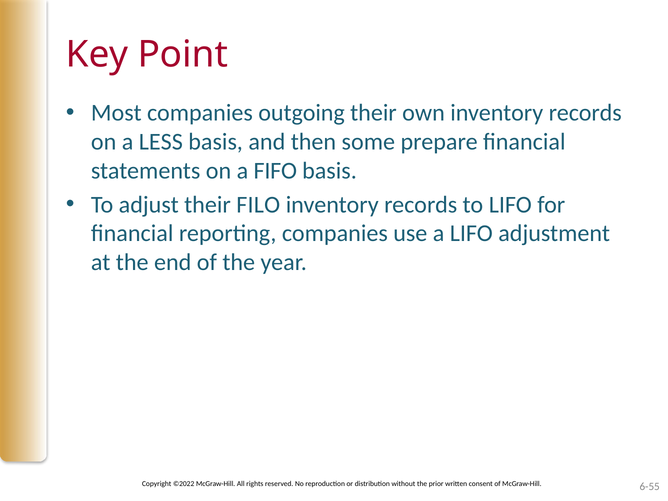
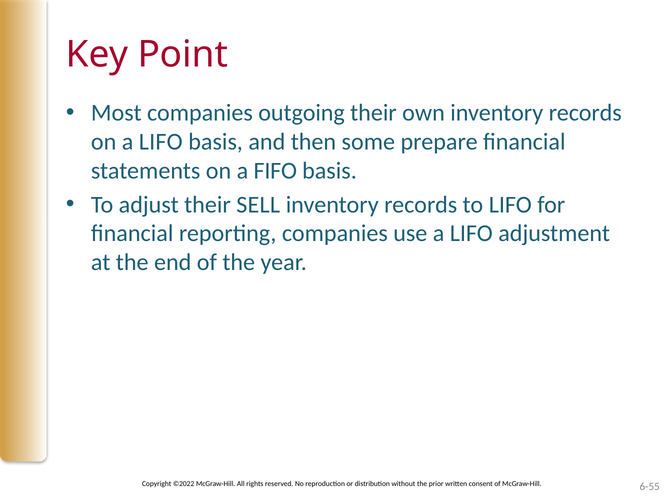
on a LESS: LESS -> LIFO
FILO: FILO -> SELL
